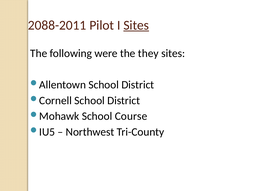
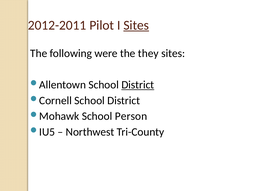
2088-2011: 2088-2011 -> 2012-2011
District at (138, 85) underline: none -> present
Course: Course -> Person
